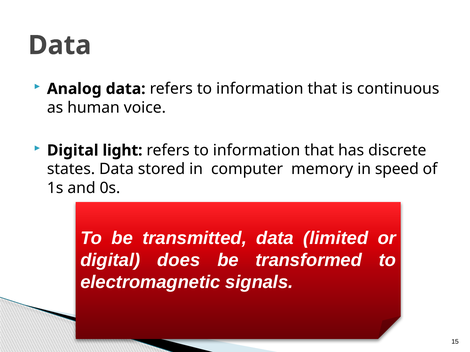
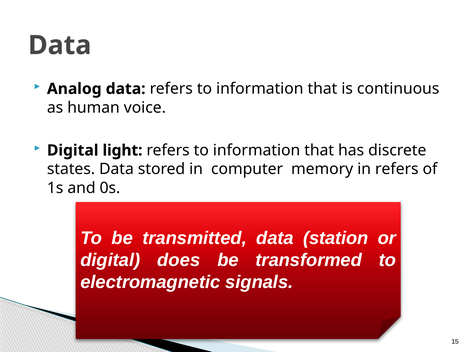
in speed: speed -> refers
limited: limited -> station
